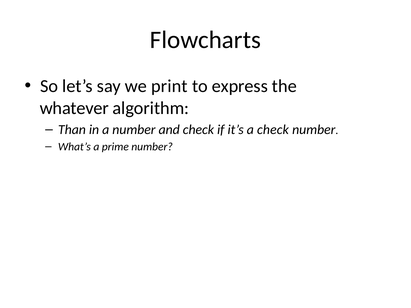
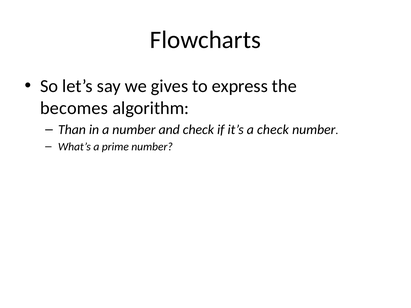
print: print -> gives
whatever: whatever -> becomes
